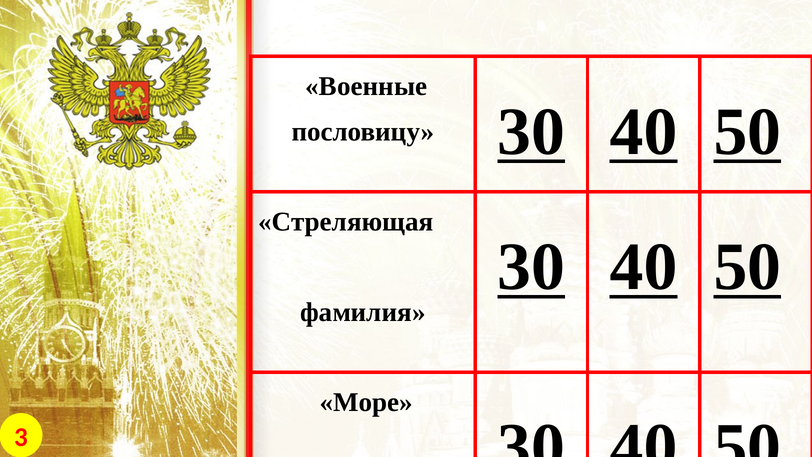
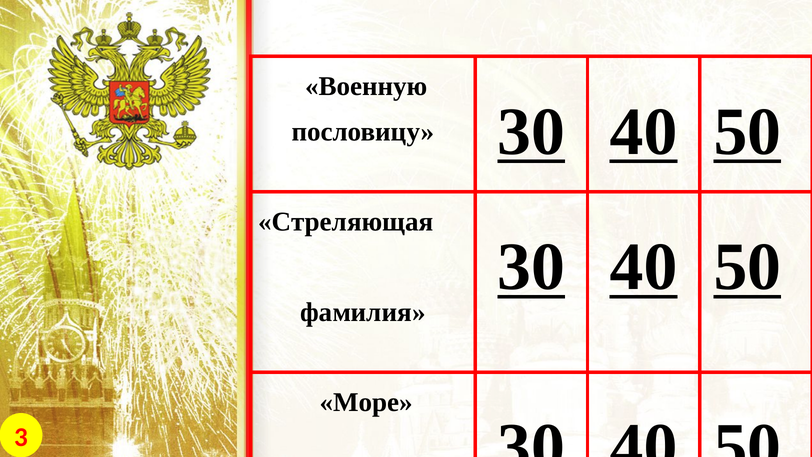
Военные: Военные -> Военную
